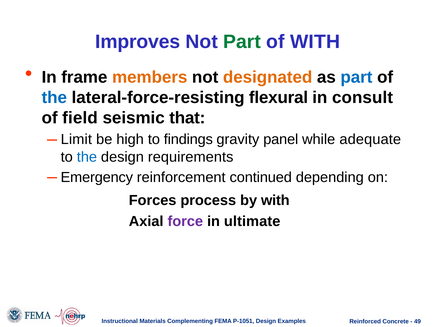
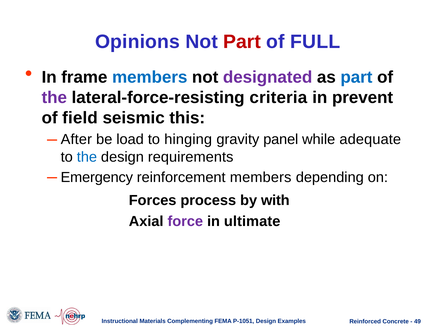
Improves: Improves -> Opinions
Part at (242, 42) colour: green -> red
of WITH: WITH -> FULL
members at (150, 77) colour: orange -> blue
designated colour: orange -> purple
the at (54, 97) colour: blue -> purple
flexural: flexural -> criteria
consult: consult -> prevent
that: that -> this
Limit: Limit -> After
high: high -> load
findings: findings -> hinging
reinforcement continued: continued -> members
